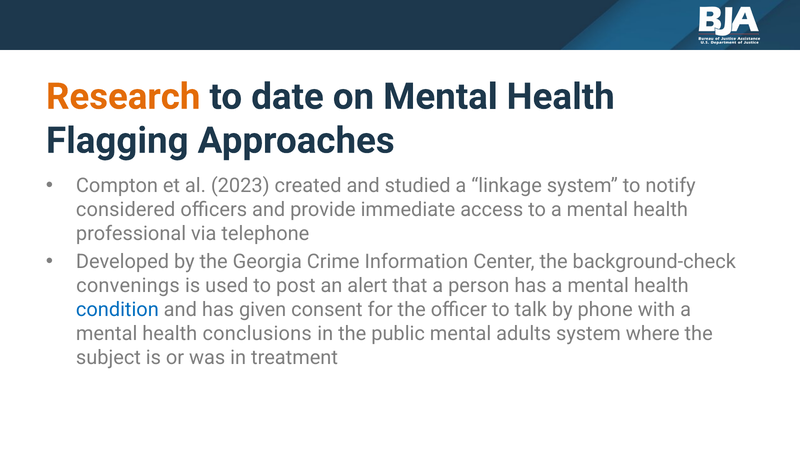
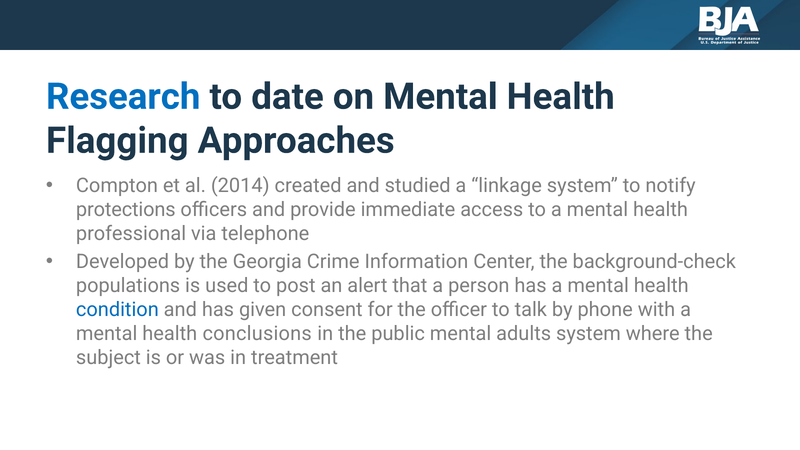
Research colour: orange -> blue
2023: 2023 -> 2014
considered: considered -> protections
convenings: convenings -> populations
